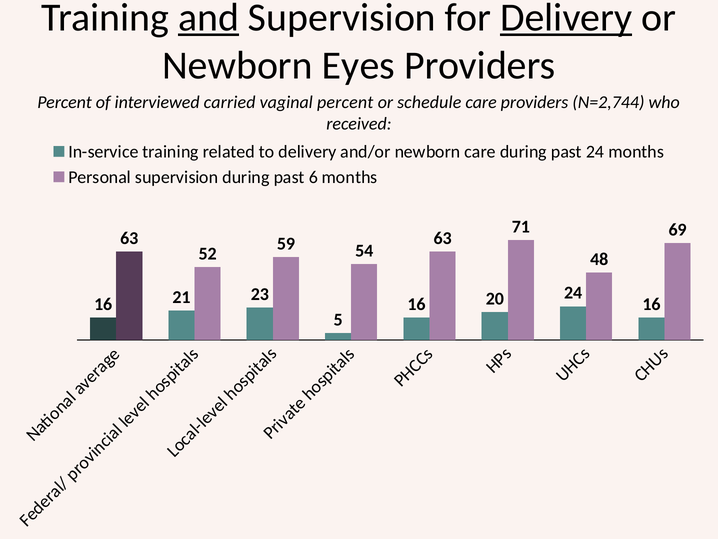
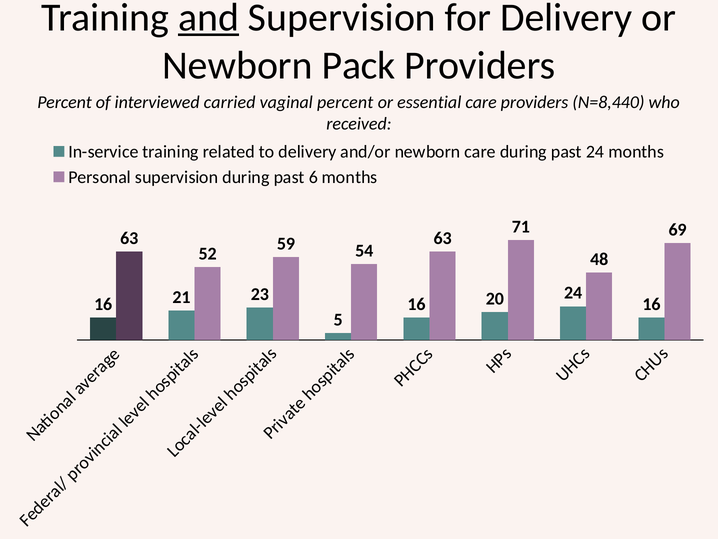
Delivery at (566, 18) underline: present -> none
Eyes: Eyes -> Pack
schedule: schedule -> essential
N=2,744: N=2,744 -> N=8,440
